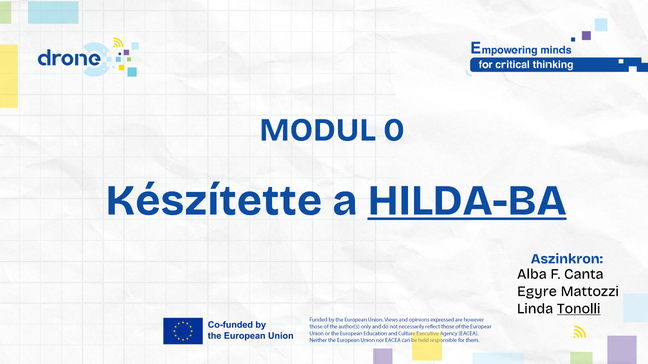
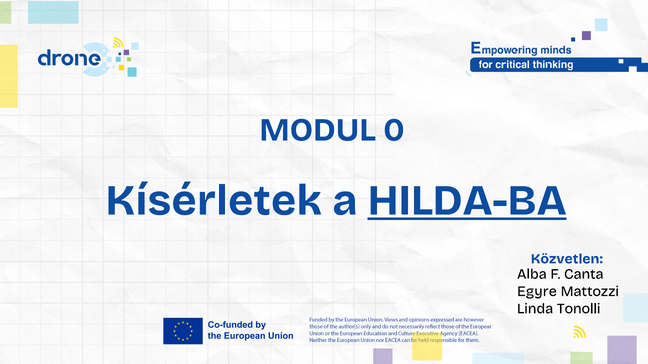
Készítette: Készítette -> Kísérletek
Aszinkron: Aszinkron -> Közvetlen
Tonolli underline: present -> none
